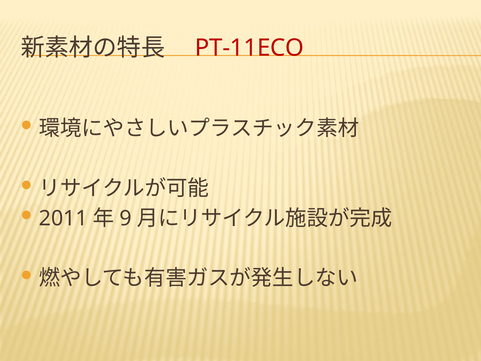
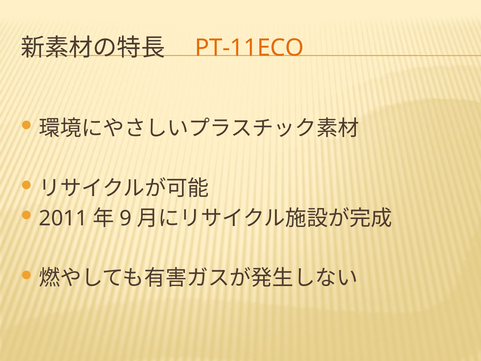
PT-11ECO colour: red -> orange
